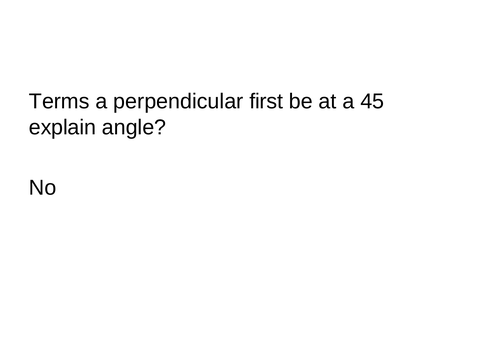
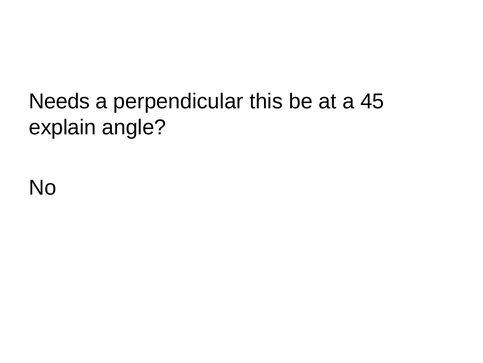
Terms: Terms -> Needs
first: first -> this
